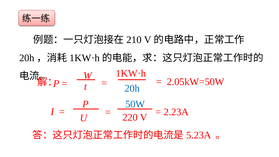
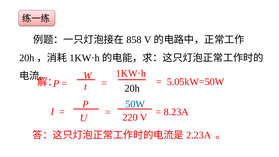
210: 210 -> 858
2.05kW=50W: 2.05kW=50W -> 5.05kW=50W
20h colour: blue -> black
2.23A: 2.23A -> 8.23A
5.23A: 5.23A -> 2.23A
